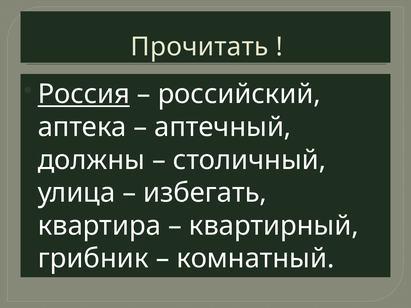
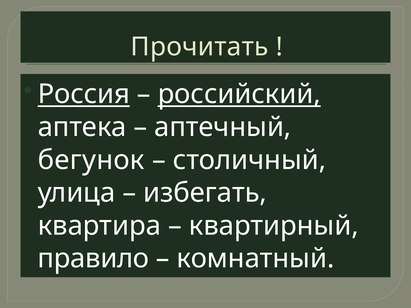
российский underline: none -> present
должны: должны -> бегунок
грибник: грибник -> правило
